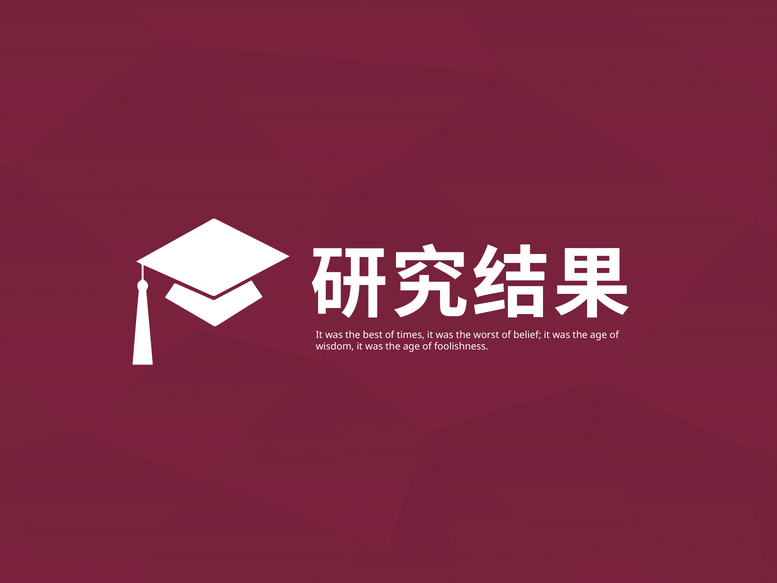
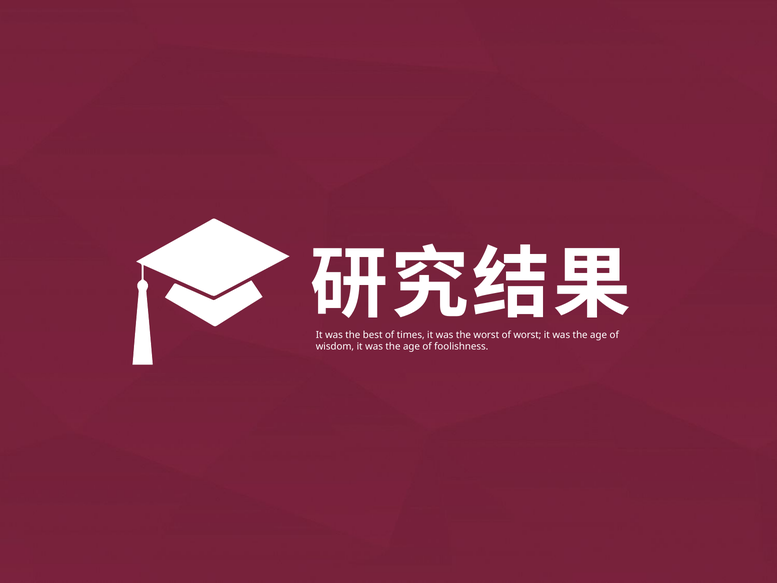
of belief: belief -> worst
